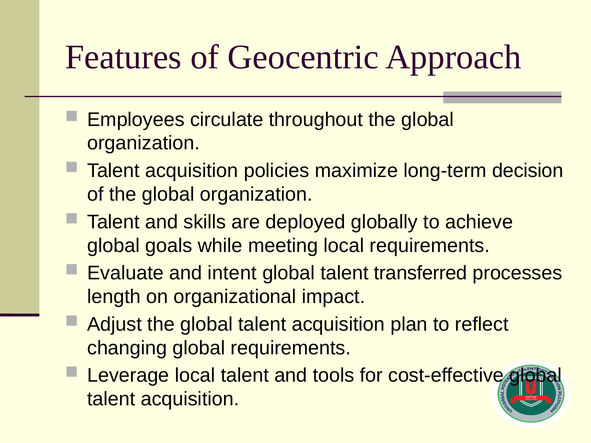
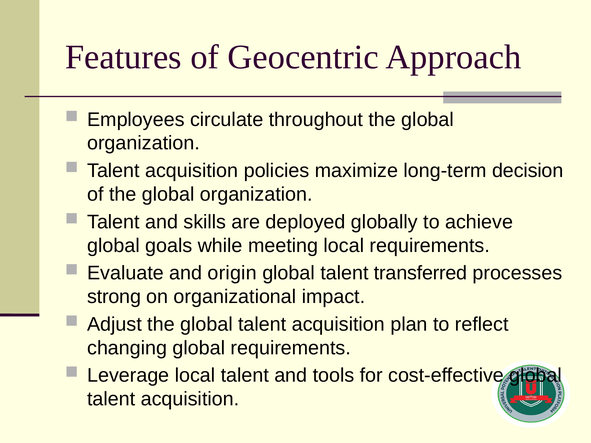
intent: intent -> origin
length: length -> strong
